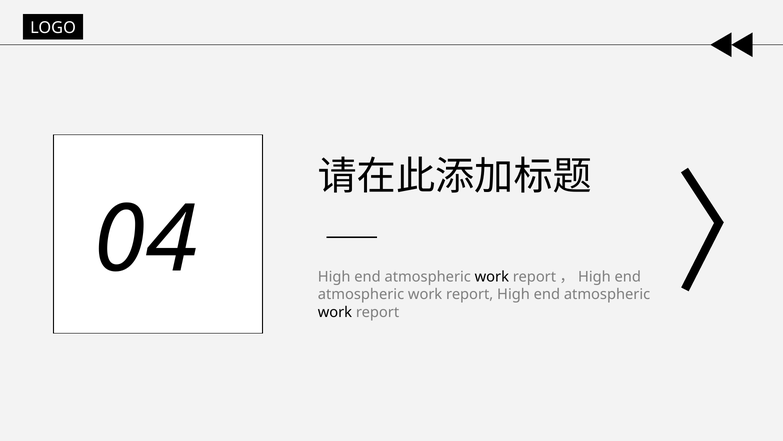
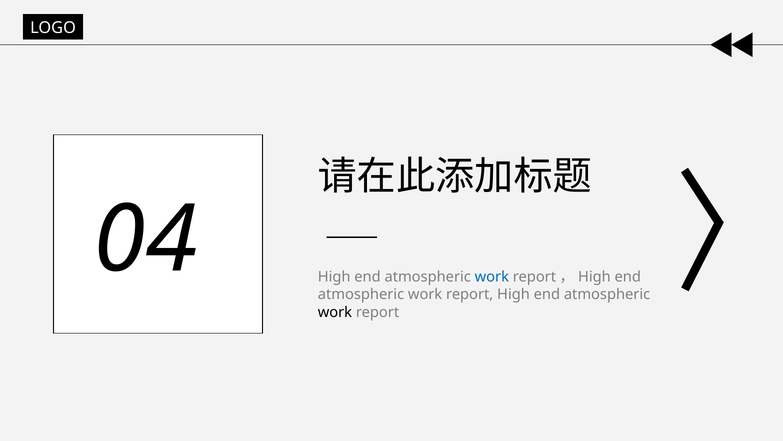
work at (492, 277) colour: black -> blue
